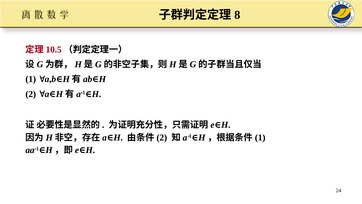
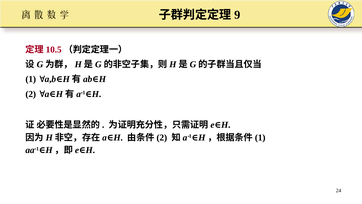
8: 8 -> 9
